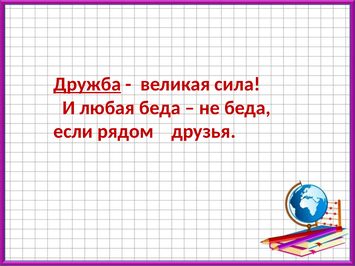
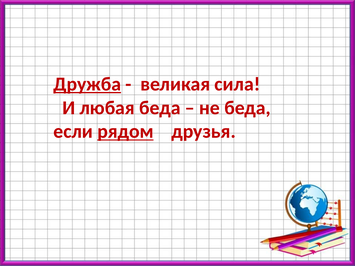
рядом underline: none -> present
